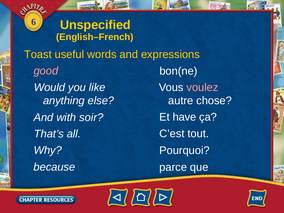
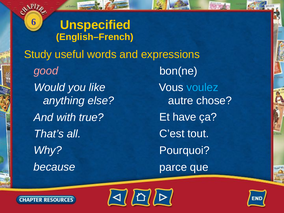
Toast: Toast -> Study
voulez colour: pink -> light blue
soir: soir -> true
